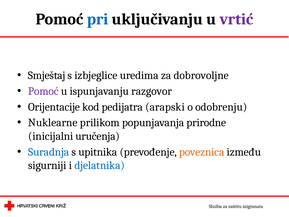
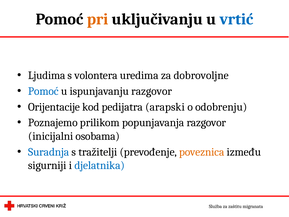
pri colour: blue -> orange
vrtić colour: purple -> blue
Smještaj: Smještaj -> Ljudima
izbjeglice: izbjeglice -> volontera
Pomoć at (43, 91) colour: purple -> blue
Nuklearne: Nuklearne -> Poznajemo
popunjavanja prirodne: prirodne -> razgovor
uručenja: uručenja -> osobama
upitnika: upitnika -> tražitelji
